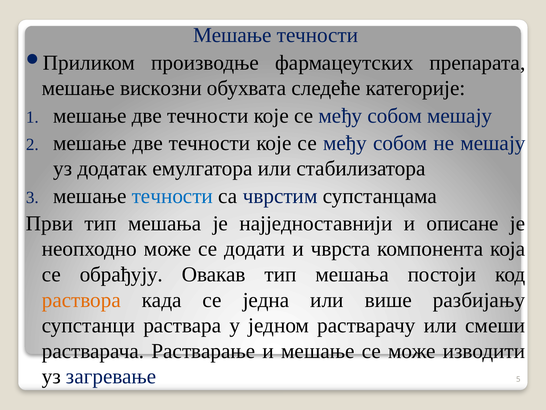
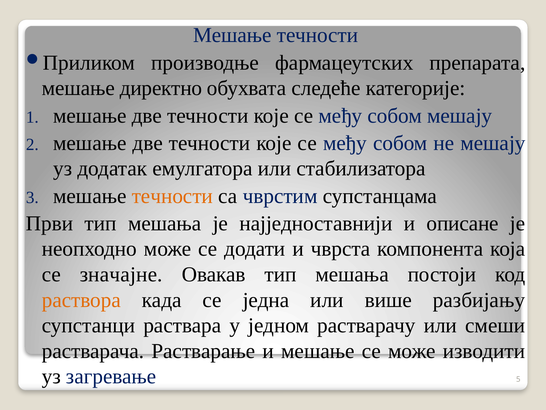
вискозни: вискозни -> директно
течности at (172, 196) colour: blue -> orange
обрађују: обрађују -> значајне
